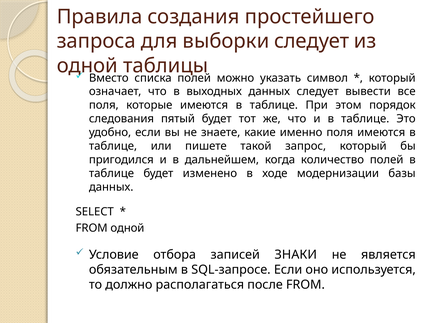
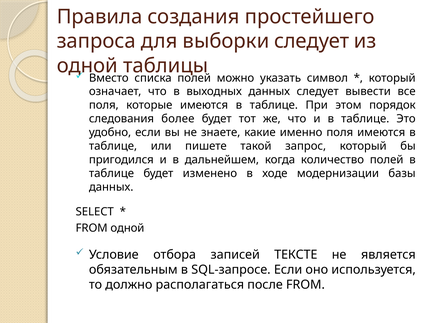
пятый: пятый -> более
ЗНАКИ: ЗНАКИ -> ТЕКСТЕ
